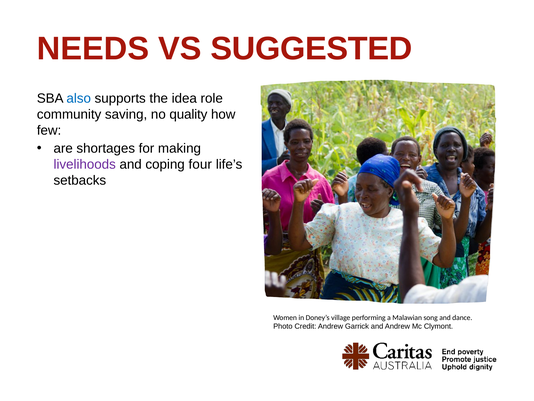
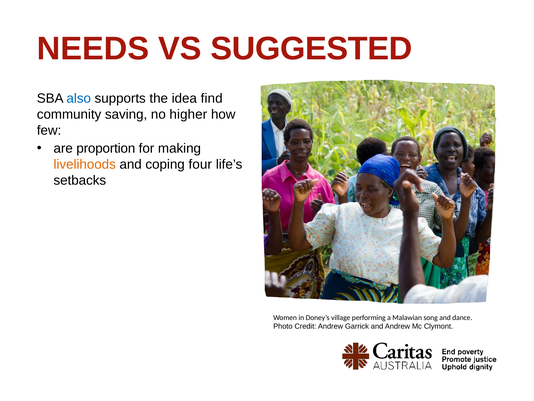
role: role -> find
quality: quality -> higher
shortages: shortages -> proportion
livelihoods colour: purple -> orange
